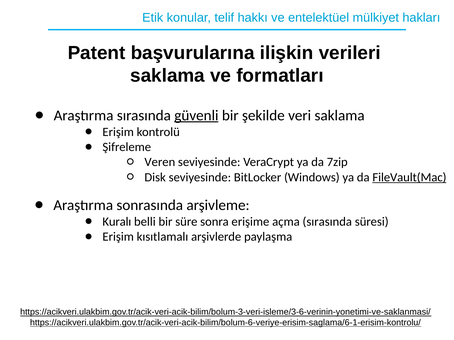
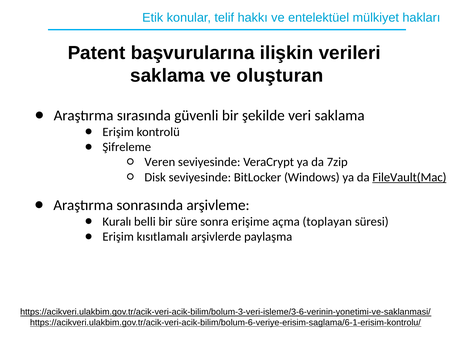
formatları: formatları -> oluşturan
güvenli underline: present -> none
açma sırasında: sırasında -> toplayan
